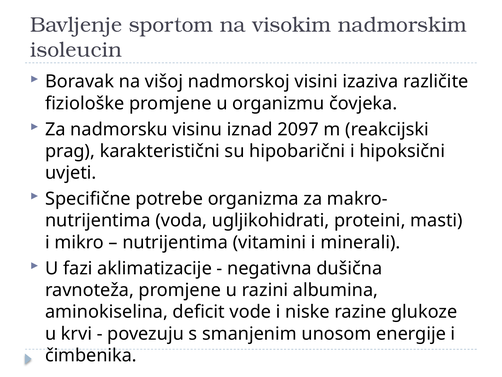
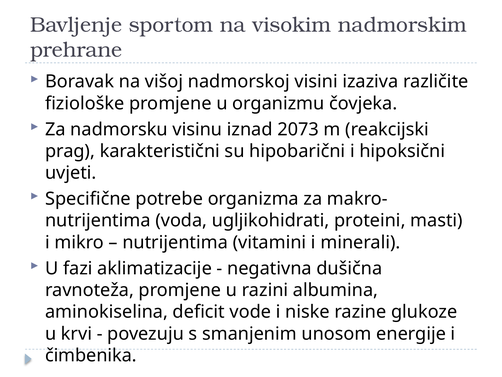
isoleucin: isoleucin -> prehrane
2097: 2097 -> 2073
